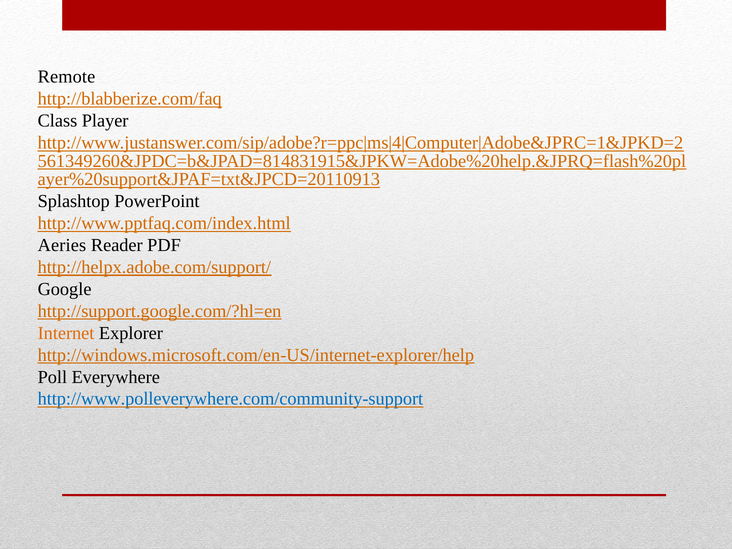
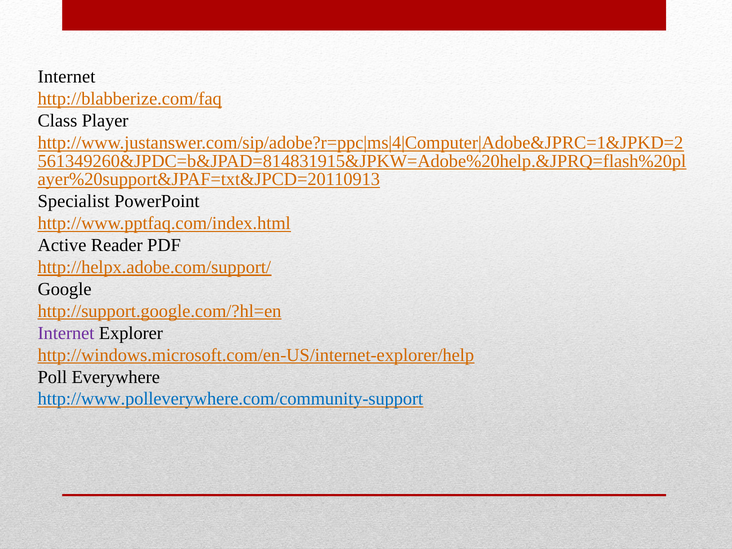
Remote at (66, 77): Remote -> Internet
Splashtop: Splashtop -> Specialist
Aeries: Aeries -> Active
Internet at (66, 333) colour: orange -> purple
